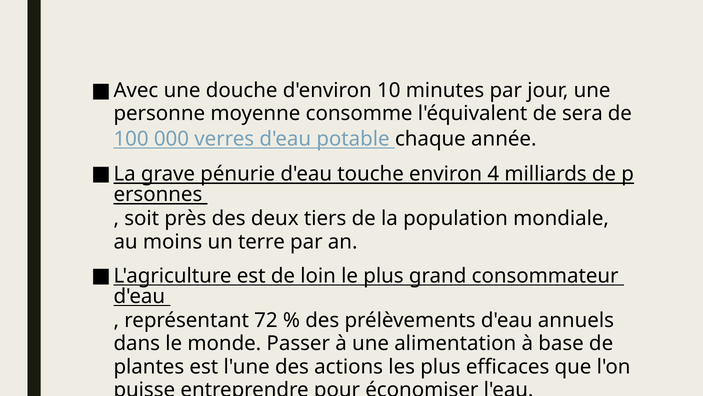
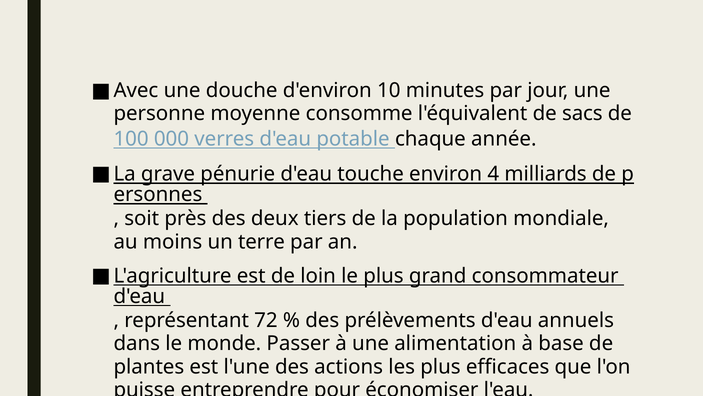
sera: sera -> sacs
